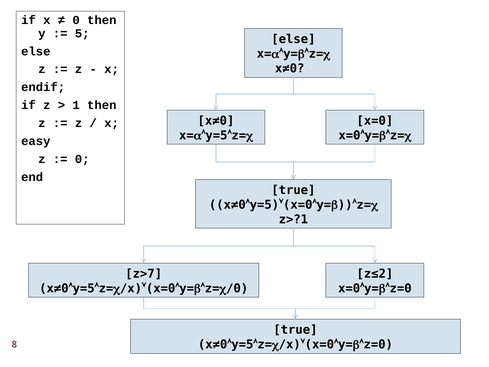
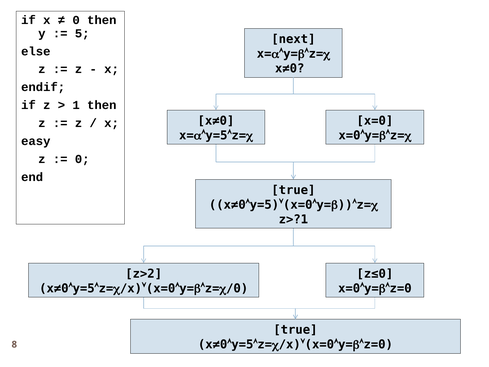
else at (293, 39): else -> next
z>7: z>7 -> z>2
z≤2: z≤2 -> z≤0
